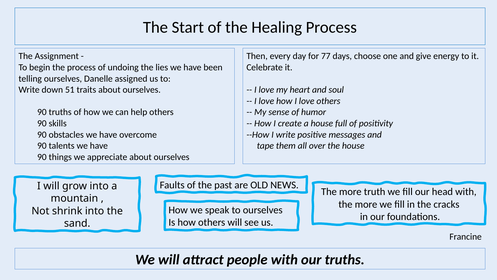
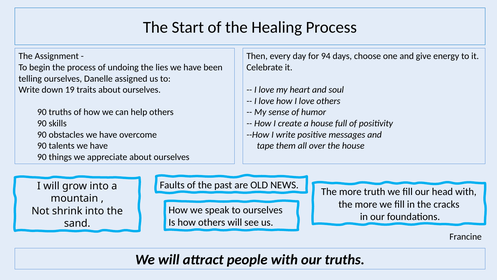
77: 77 -> 94
51: 51 -> 19
